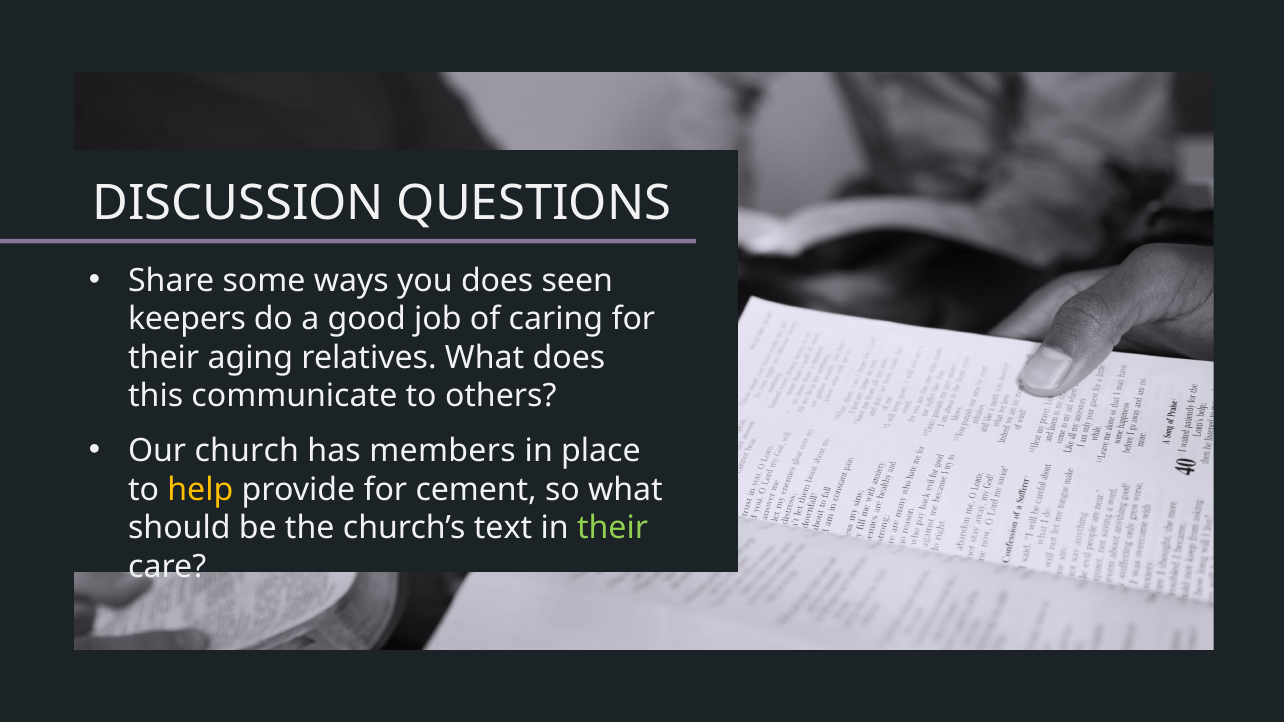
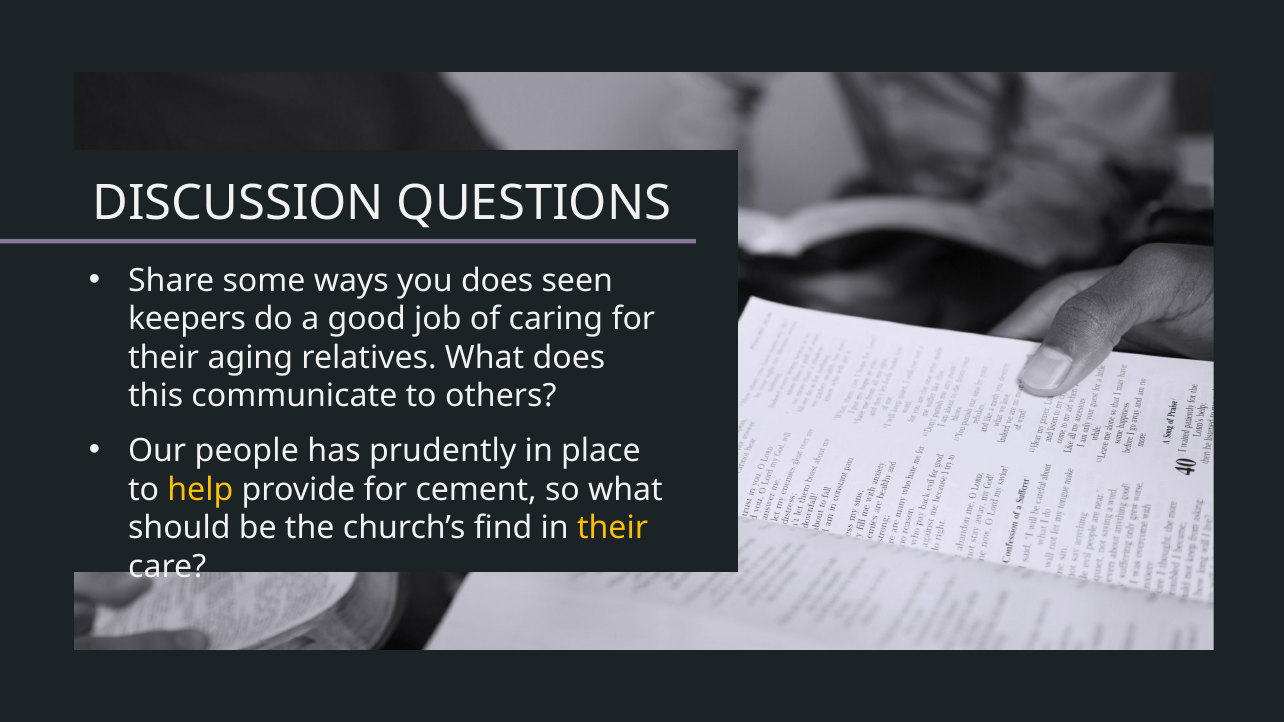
church: church -> people
members: members -> prudently
text: text -> find
their at (613, 528) colour: light green -> yellow
